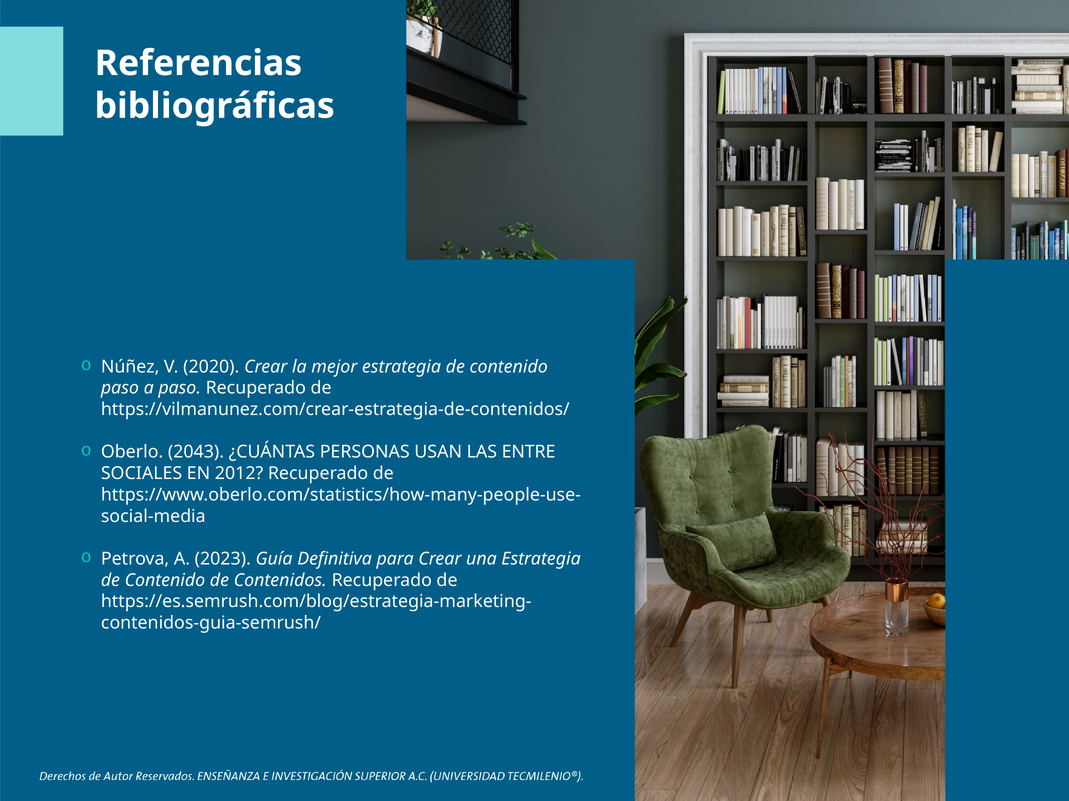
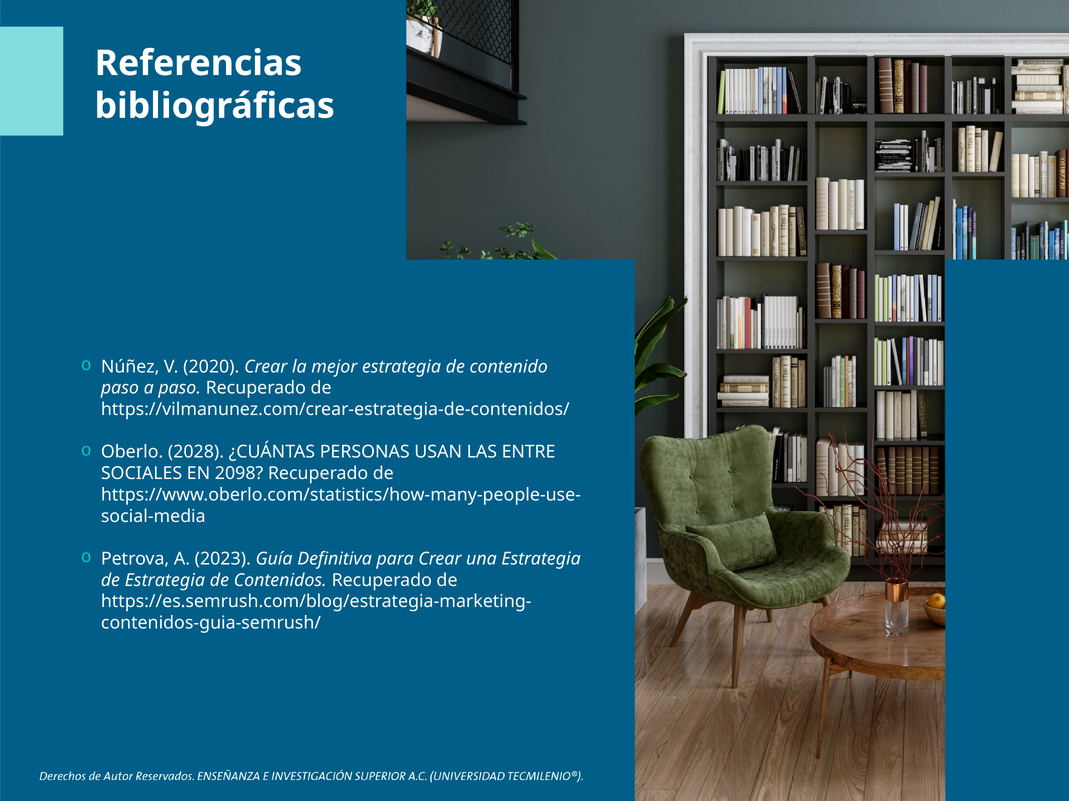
2043: 2043 -> 2028
2012: 2012 -> 2098
Contenido at (165, 581): Contenido -> Estrategia
